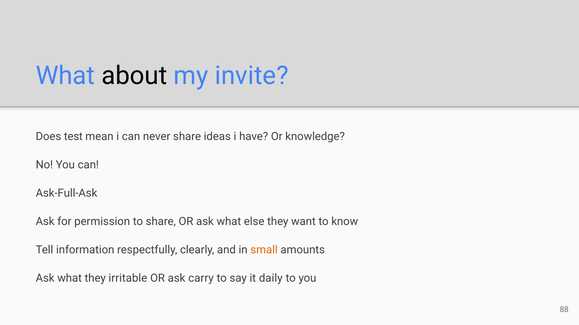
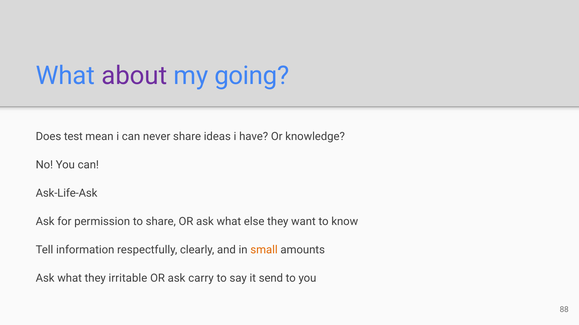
about colour: black -> purple
invite: invite -> going
Ask-Full-Ask: Ask-Full-Ask -> Ask-Life-Ask
daily: daily -> send
